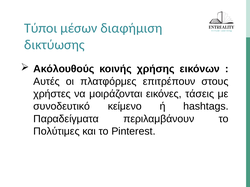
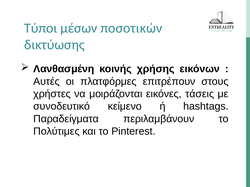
διαφήμιση: διαφήμιση -> ποσοτικών
Ακόλουθούς: Ακόλουθούς -> Λανθασμένη
